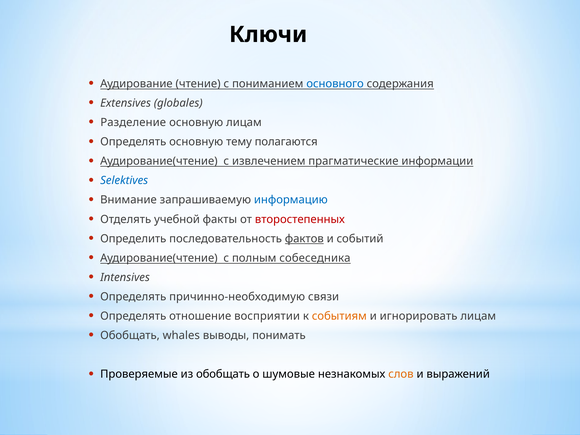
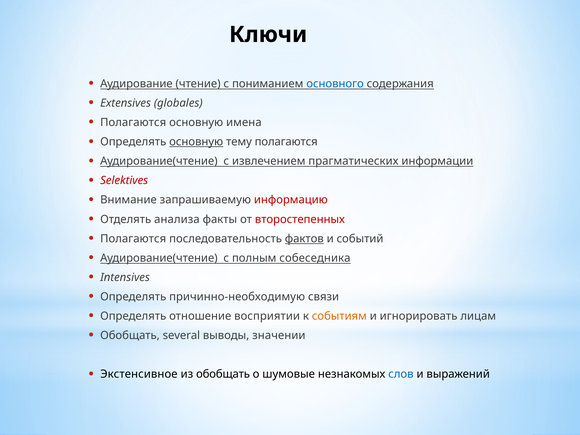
Разделение at (133, 122): Разделение -> Полагаются
основную лицам: лицам -> имена
основную at (196, 142) underline: none -> present
прагматические: прагматические -> прагматических
Selektives colour: blue -> red
информацию colour: blue -> red
учебной: учебной -> анализа
Определить at (133, 239): Определить -> Полагаются
whales: whales -> several
понимать: понимать -> значении
Проверяемые: Проверяемые -> Экстенсивное
слов colour: orange -> blue
